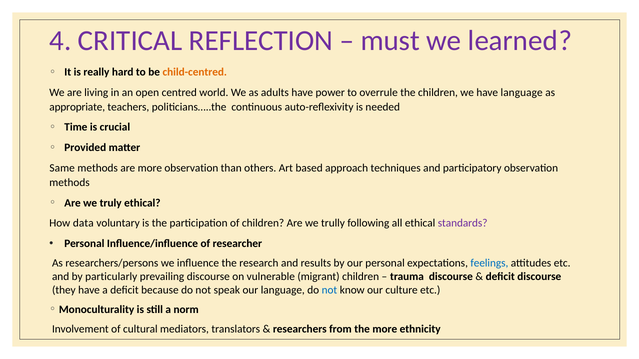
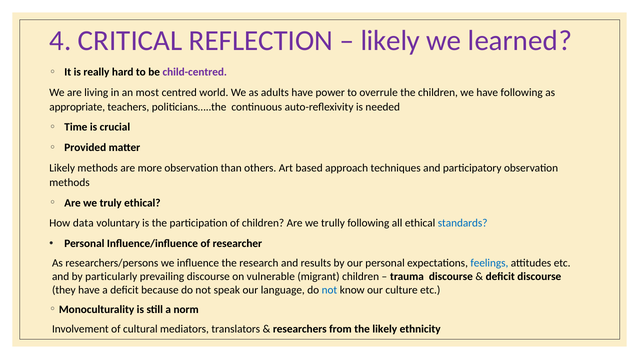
must at (390, 41): must -> likely
child-centred colour: orange -> purple
open: open -> most
have language: language -> following
Same at (62, 168): Same -> Likely
standards colour: purple -> blue
the more: more -> likely
